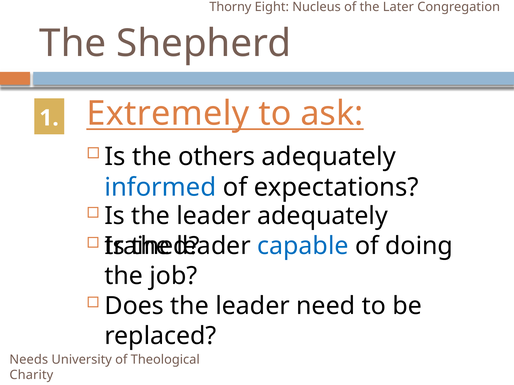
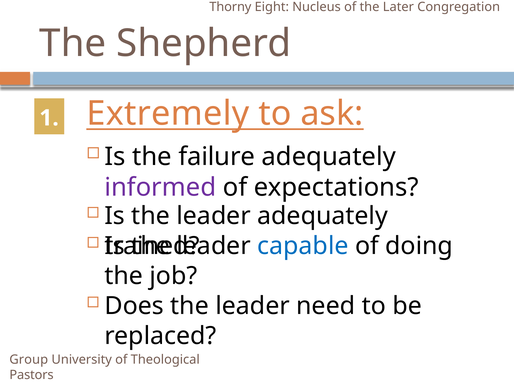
others: others -> failure
informed colour: blue -> purple
Needs: Needs -> Group
Charity: Charity -> Pastors
